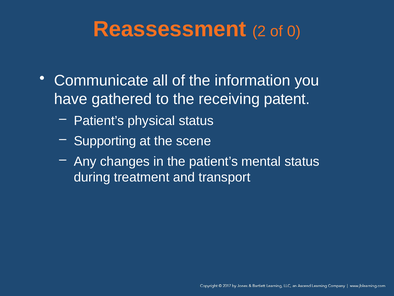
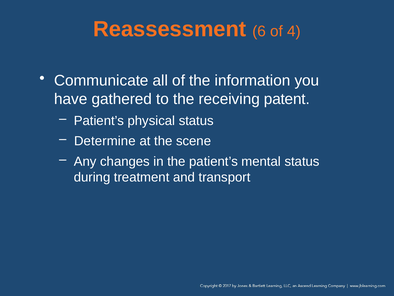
2: 2 -> 6
0: 0 -> 4
Supporting: Supporting -> Determine
